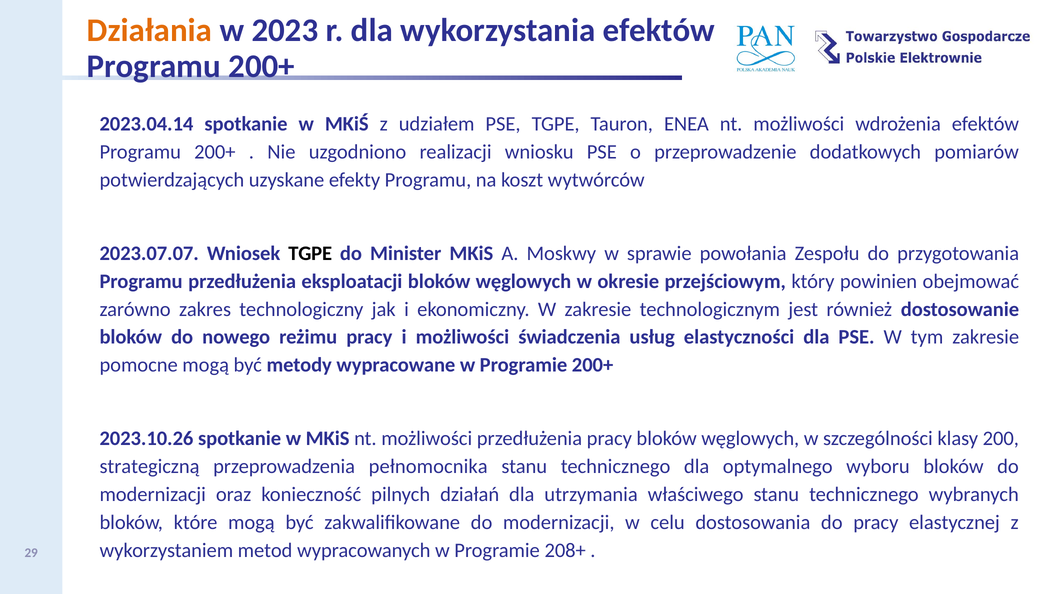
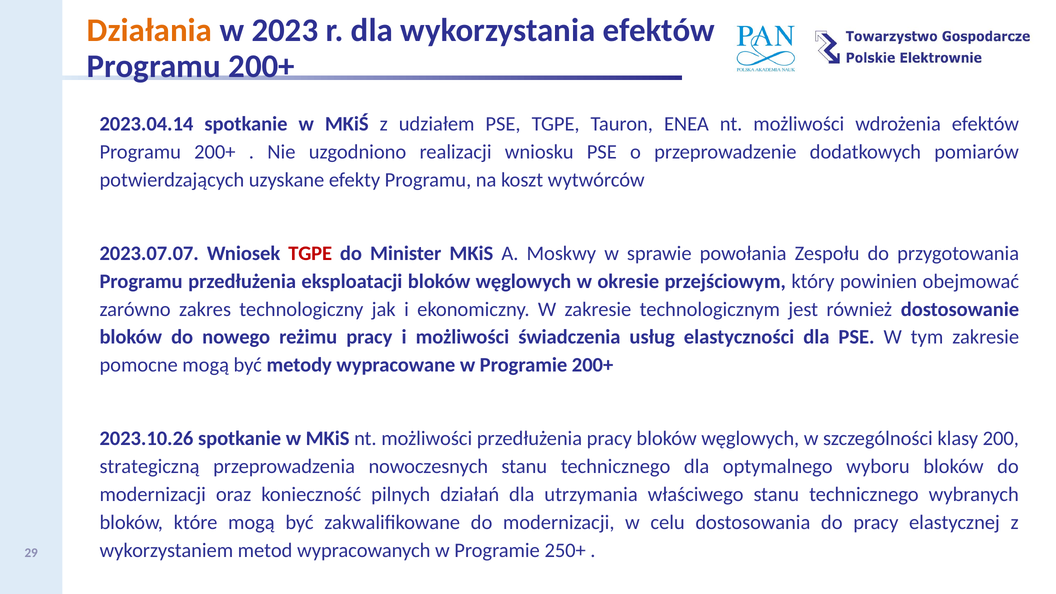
TGPE at (310, 253) colour: black -> red
pełnomocnika: pełnomocnika -> nowoczesnych
208+: 208+ -> 250+
